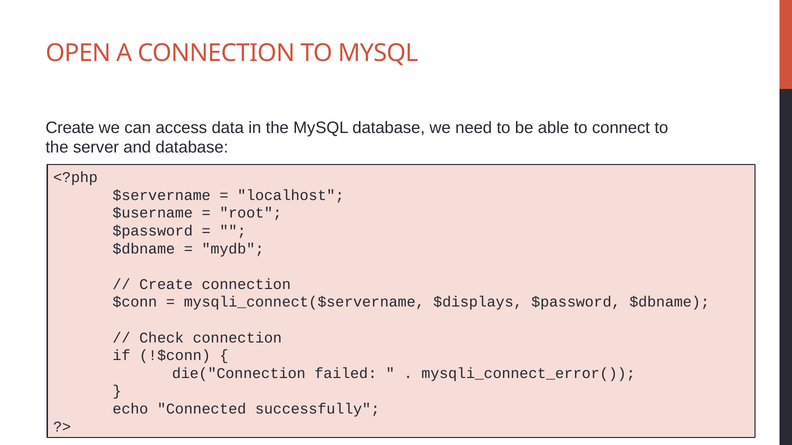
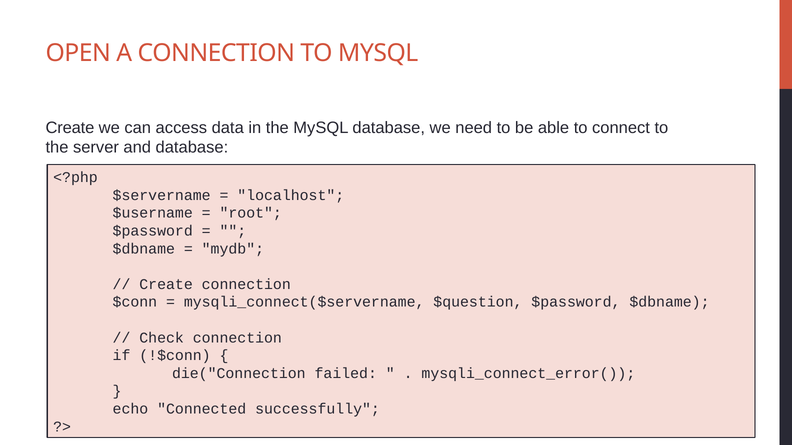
$displays: $displays -> $question
